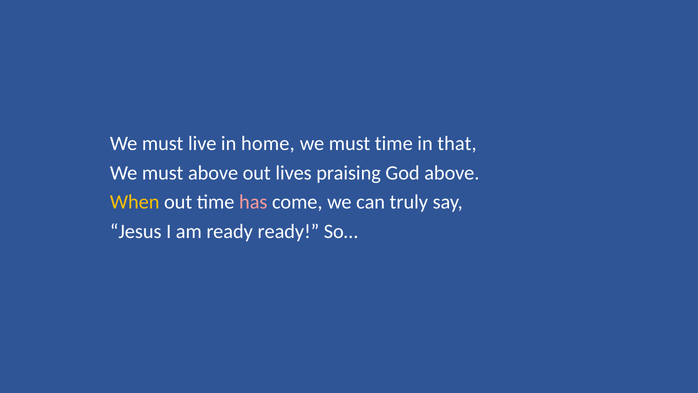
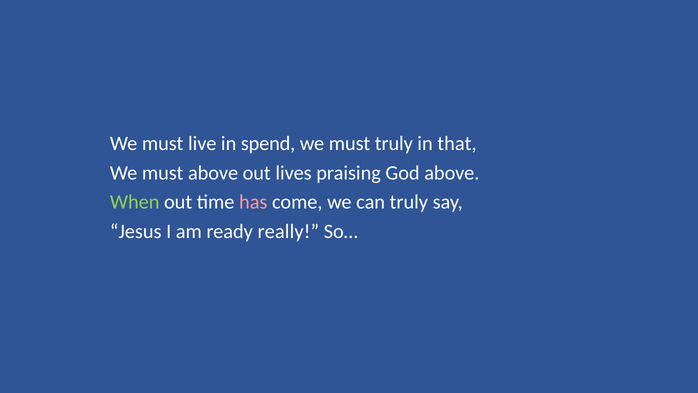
home: home -> spend
must time: time -> truly
When colour: yellow -> light green
ready ready: ready -> really
